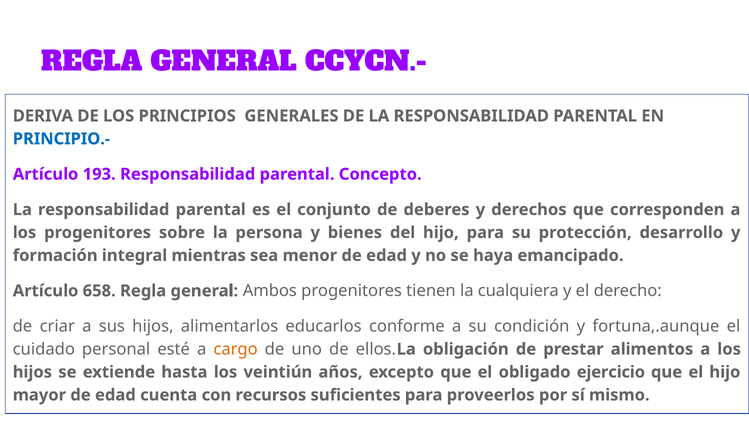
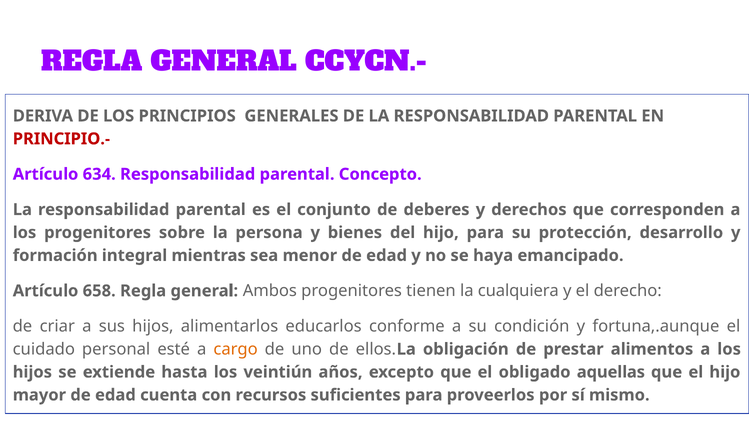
PRINCIPIO.- colour: blue -> red
193: 193 -> 634
ejercicio: ejercicio -> aquellas
